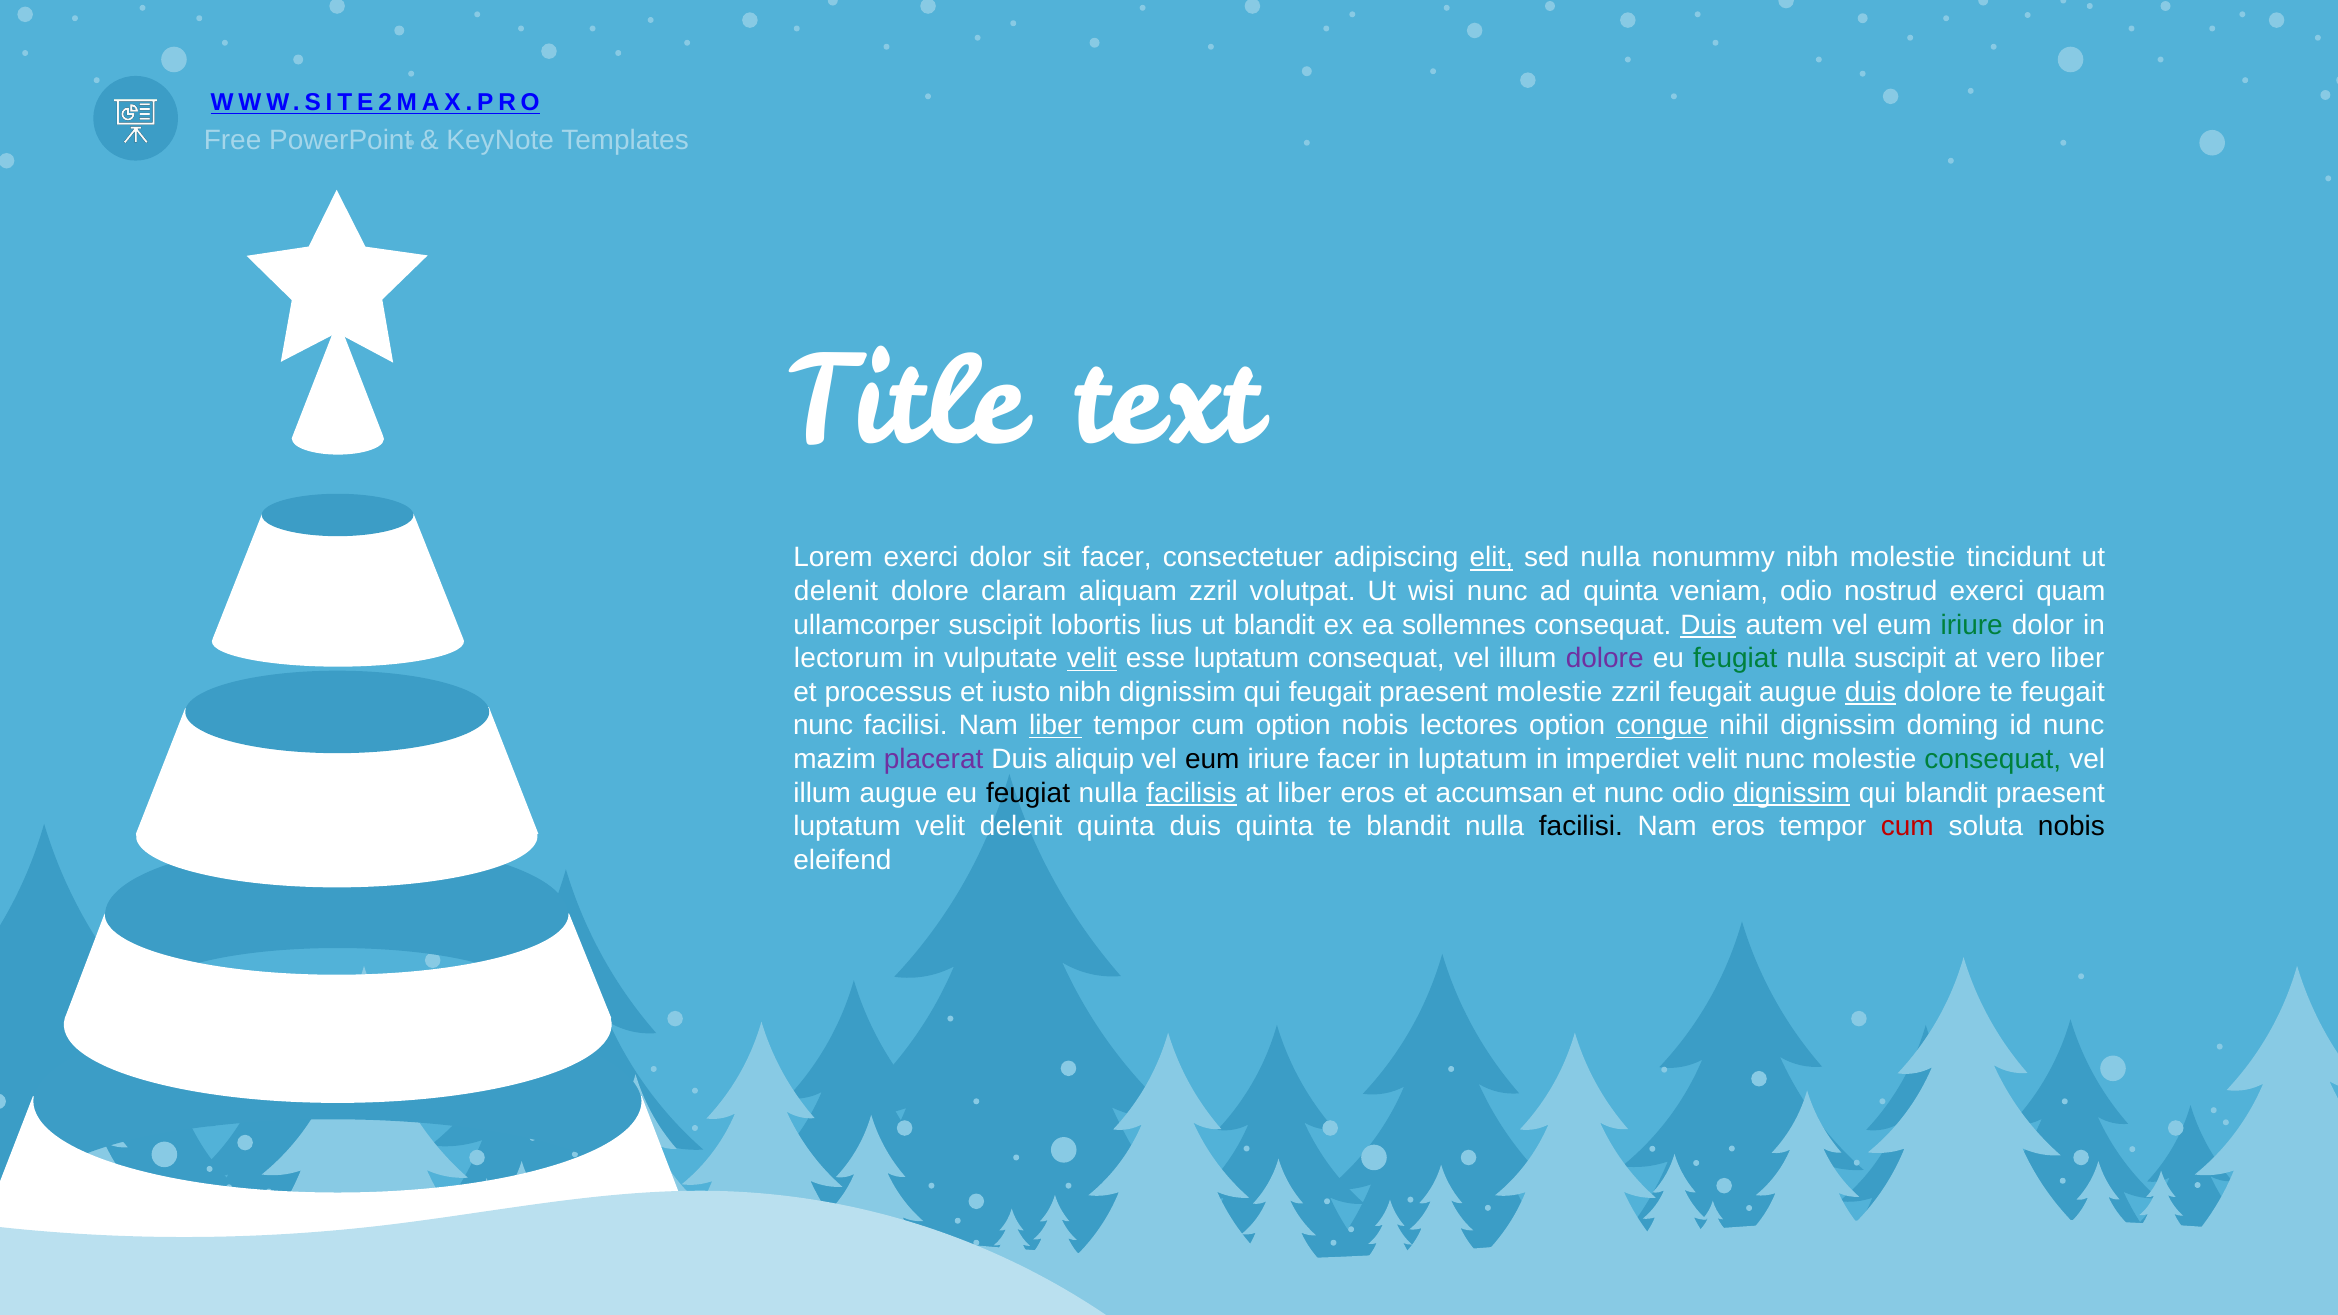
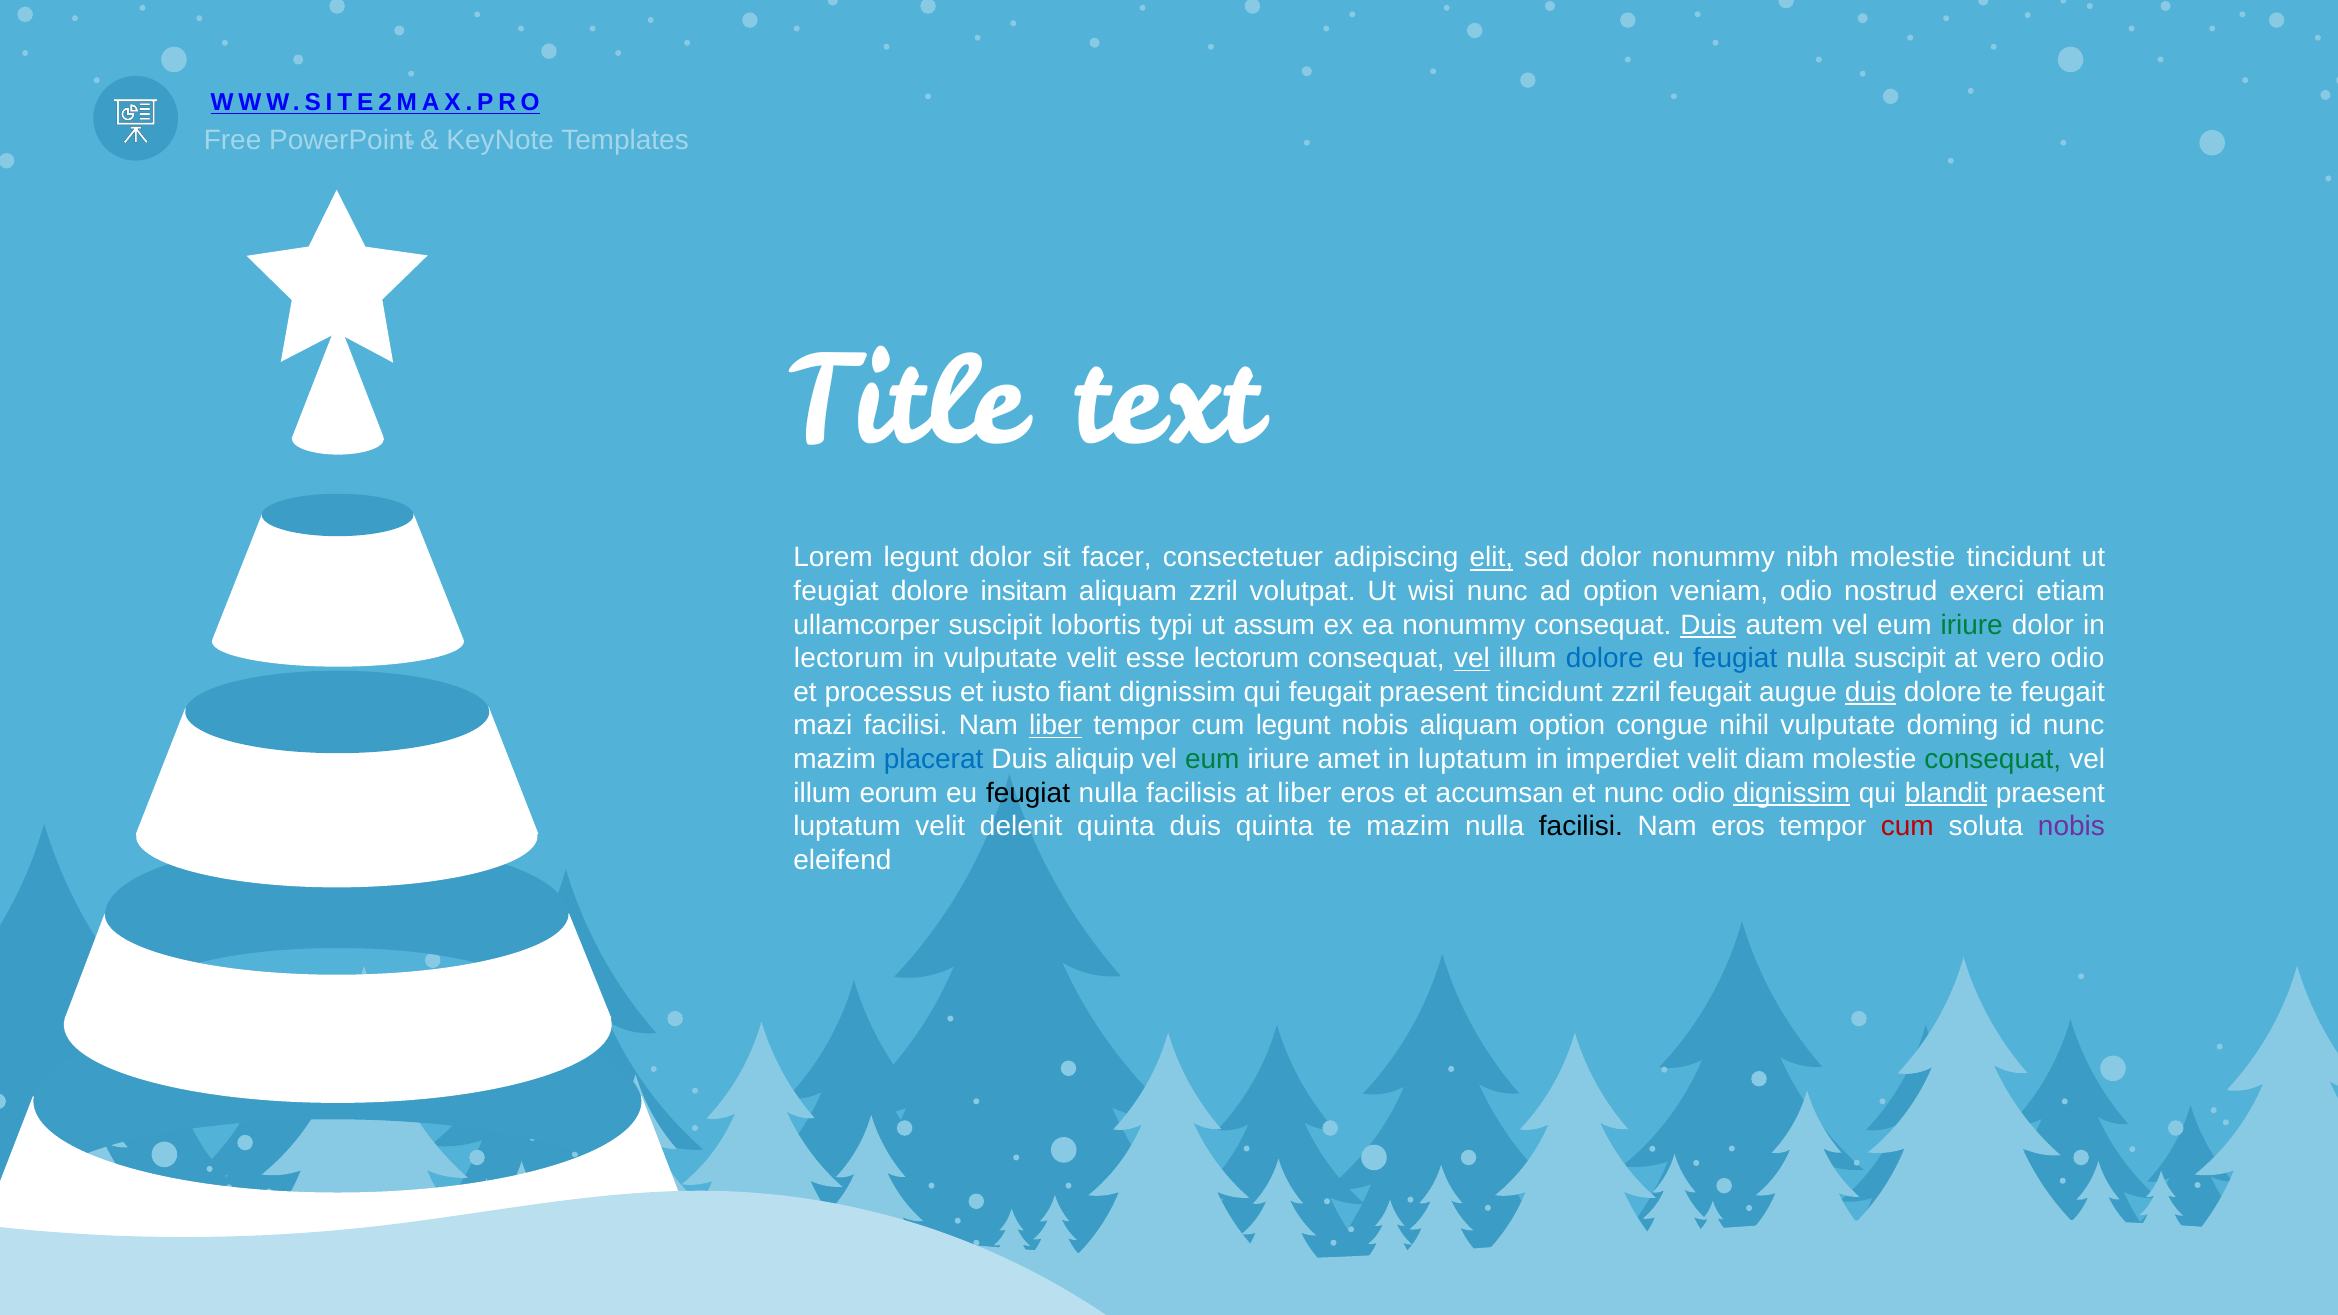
Lorem exerci: exerci -> legunt
sed nulla: nulla -> dolor
delenit at (836, 591): delenit -> feugiat
claram: claram -> insitam
ad quinta: quinta -> option
quam: quam -> etiam
lius: lius -> typi
ut blandit: blandit -> assum
ea sollemnes: sollemnes -> nonummy
velit at (1092, 659) underline: present -> none
esse luptatum: luptatum -> lectorum
vel at (1472, 659) underline: none -> present
dolore at (1605, 659) colour: purple -> blue
feugiat at (1735, 659) colour: green -> blue
vero liber: liber -> odio
iusto nibh: nibh -> fiant
praesent molestie: molestie -> tincidunt
nunc at (823, 726): nunc -> mazi
cum option: option -> legunt
nobis lectores: lectores -> aliquam
congue underline: present -> none
nihil dignissim: dignissim -> vulputate
placerat colour: purple -> blue
eum at (1212, 759) colour: black -> green
iriure facer: facer -> amet
velit nunc: nunc -> diam
illum augue: augue -> eorum
facilisis underline: present -> none
blandit at (1946, 793) underline: none -> present
te blandit: blandit -> mazim
nobis at (2071, 826) colour: black -> purple
